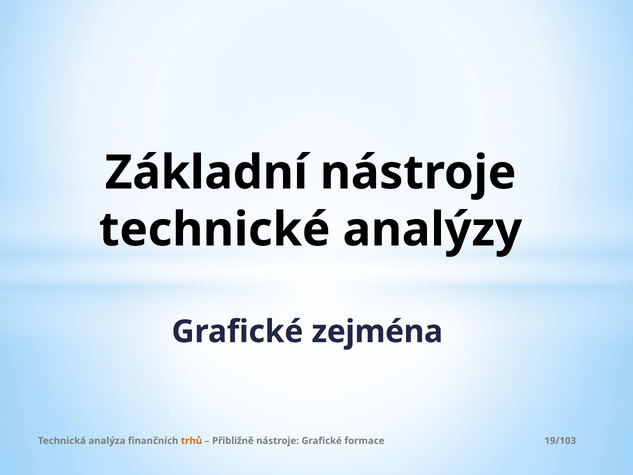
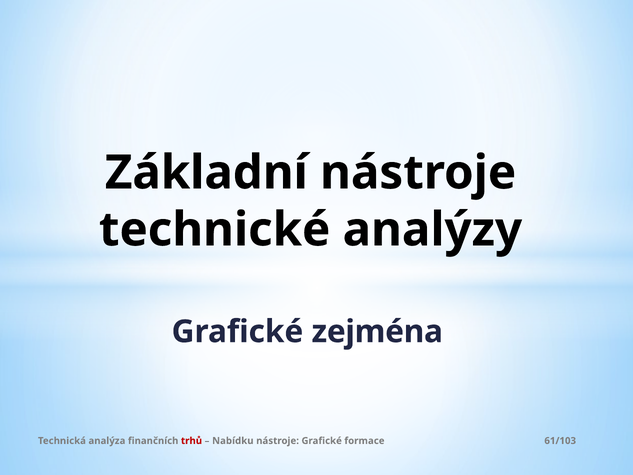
trhů colour: orange -> red
Přibližně: Přibližně -> Nabídku
19/103: 19/103 -> 61/103
